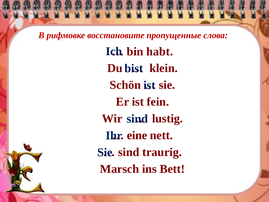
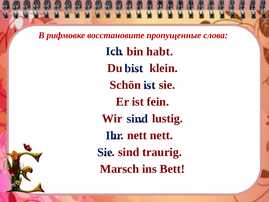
eine at (137, 135): eine -> nett
